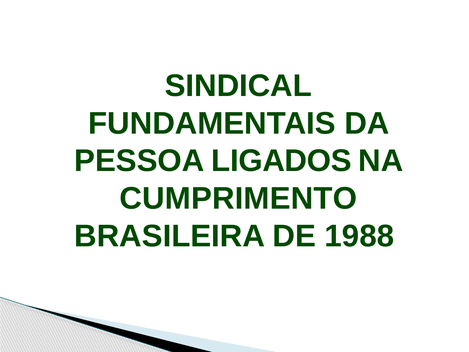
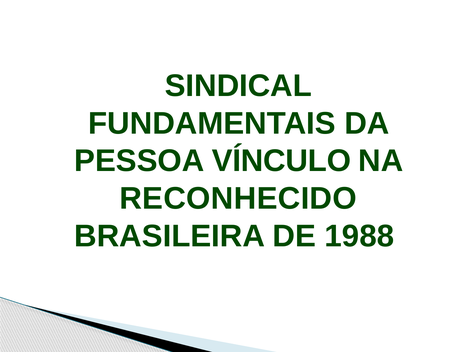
LIGADOS: LIGADOS -> VÍNCULO
CUMPRIMENTO: CUMPRIMENTO -> RECONHECIDO
